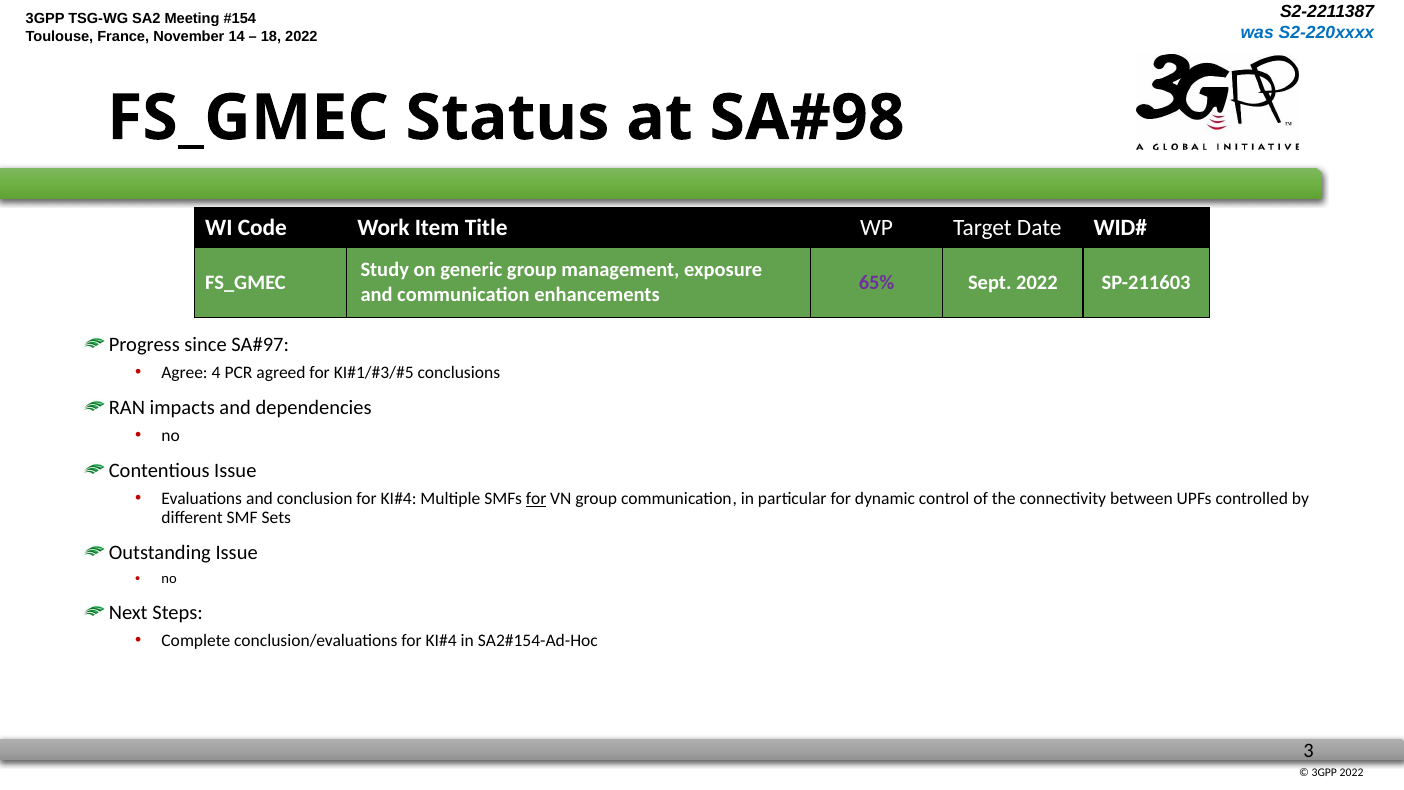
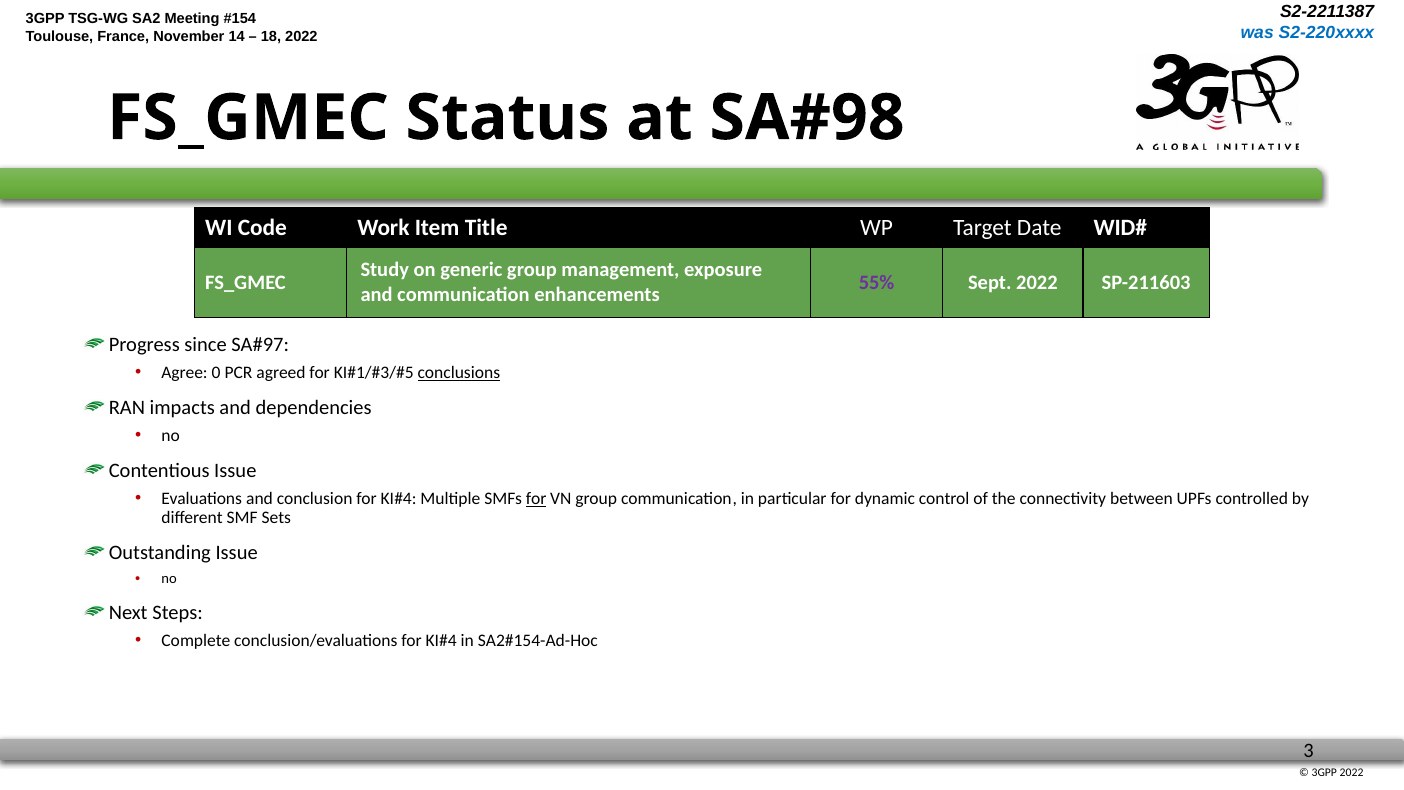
65%: 65% -> 55%
4: 4 -> 0
conclusions underline: none -> present
